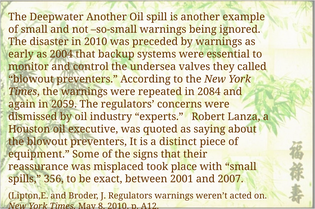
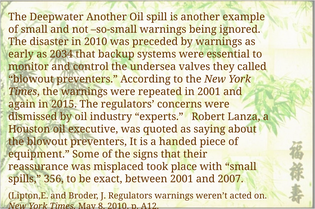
2004: 2004 -> 2034
in 2084: 2084 -> 2001
2059: 2059 -> 2015
distinct: distinct -> handed
